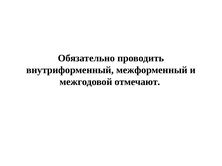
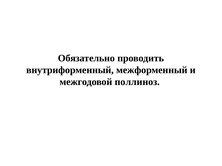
отмечают: отмечают -> поллиноз
